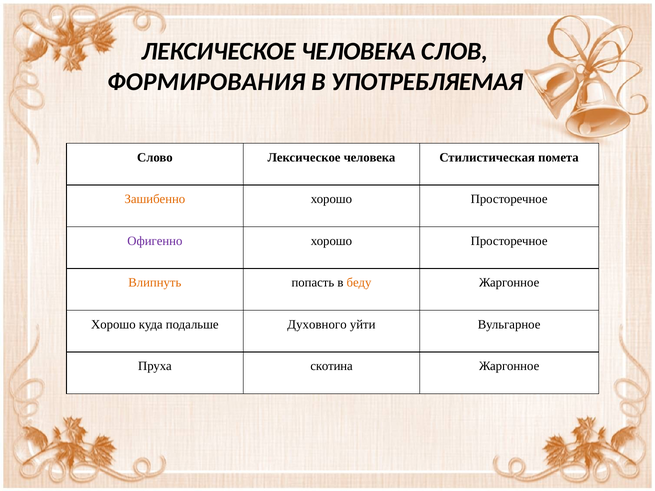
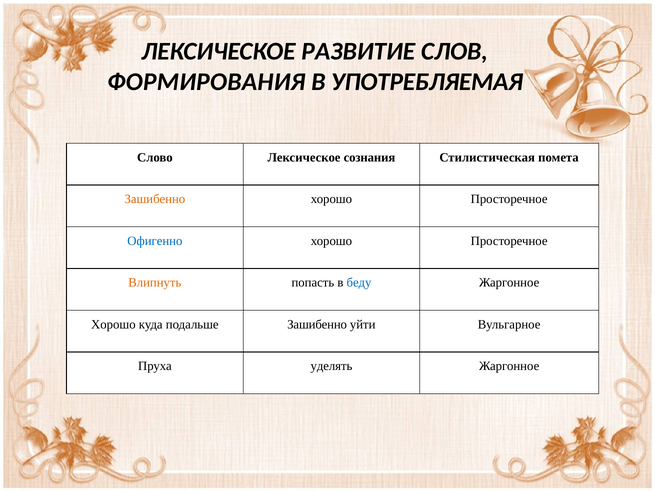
ЧЕЛОВЕКА at (358, 51): ЧЕЛОВЕКА -> РАЗВИТИЕ
Слово Лексическое человека: человека -> сознания
Офигенно colour: purple -> blue
беду colour: orange -> blue
подальше Духовного: Духовного -> Зашибенно
скотина: скотина -> уделять
